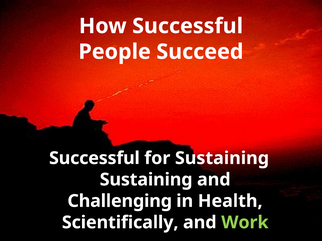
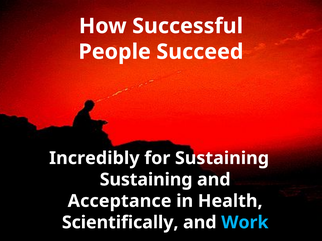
Successful at (94, 158): Successful -> Incredibly
Challenging: Challenging -> Acceptance
Work colour: light green -> light blue
